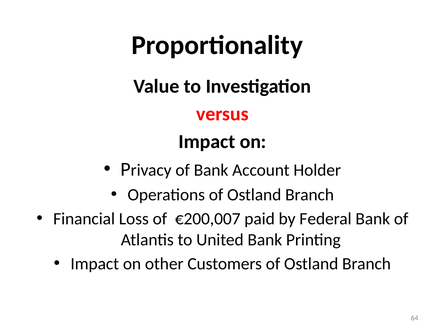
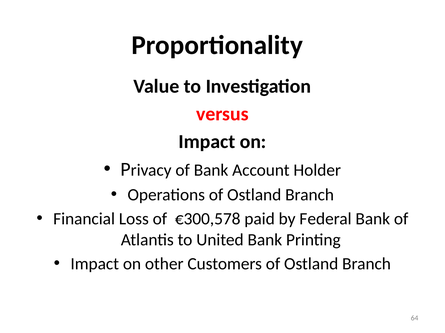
€200,007: €200,007 -> €300,578
